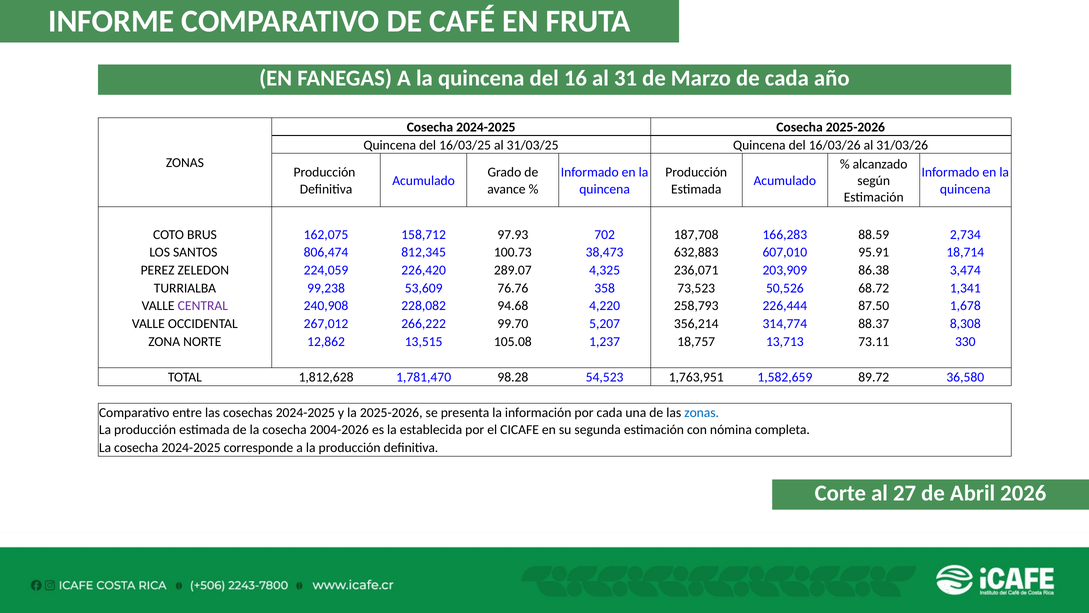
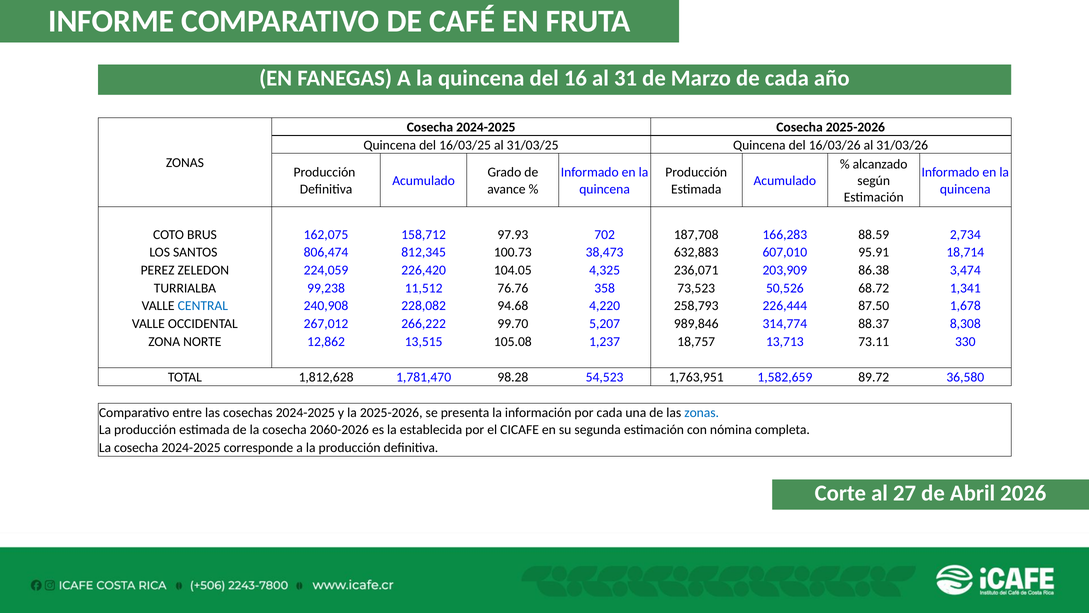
289.07: 289.07 -> 104.05
53,609: 53,609 -> 11,512
CENTRAL colour: purple -> blue
356,214: 356,214 -> 989,846
2004-2026: 2004-2026 -> 2060-2026
